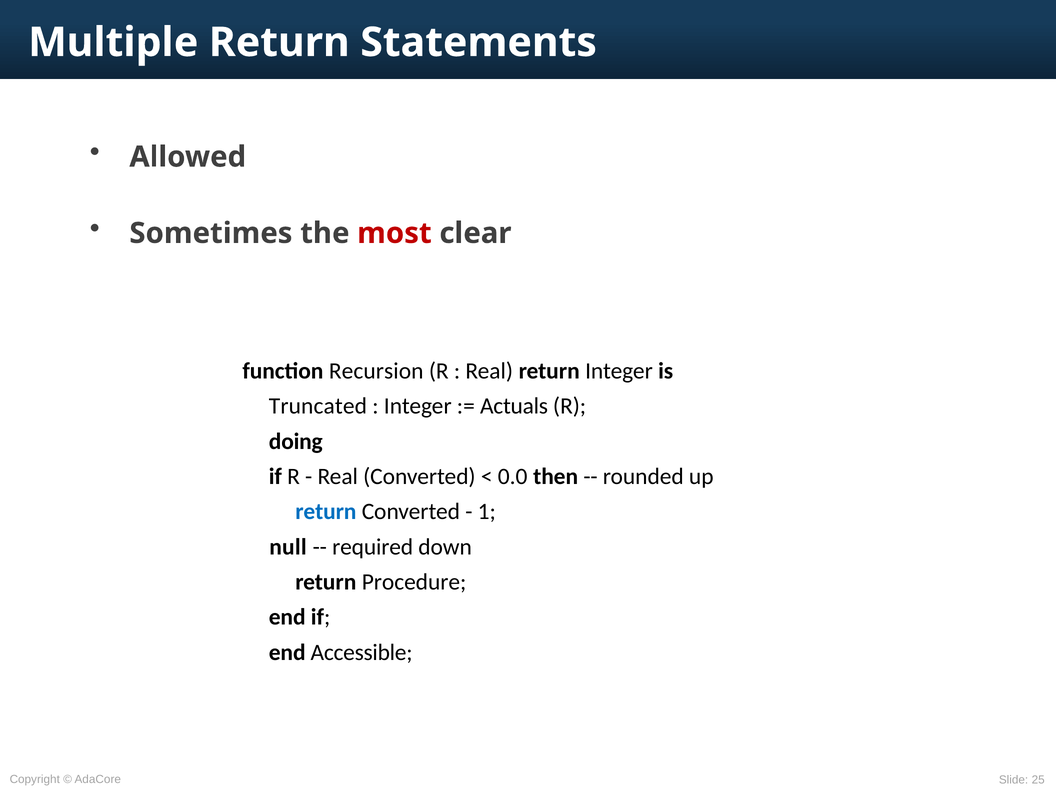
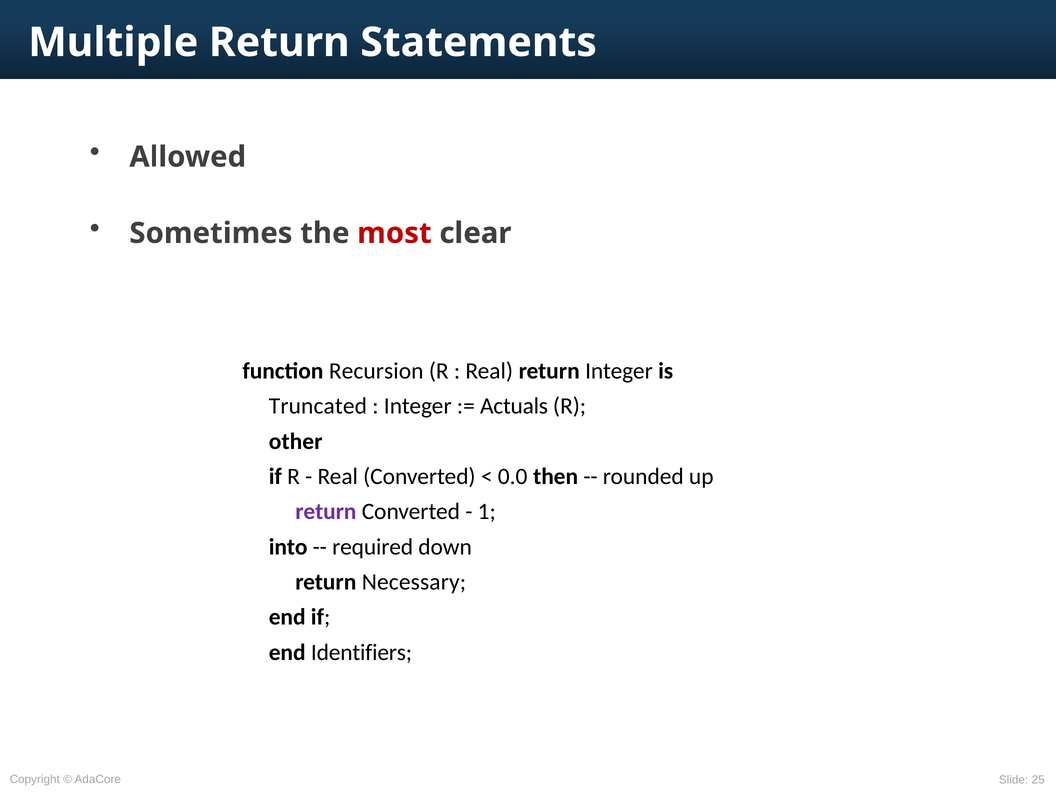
doing: doing -> other
return at (326, 512) colour: blue -> purple
null: null -> into
Procedure: Procedure -> Necessary
Accessible: Accessible -> Identifiers
